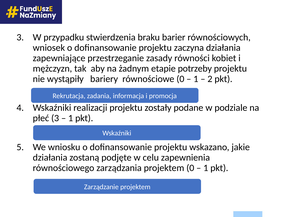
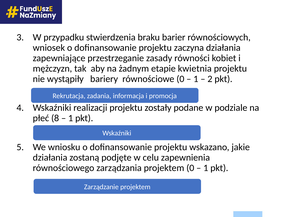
potrzeby: potrzeby -> kwietnia
płeć 3: 3 -> 8
